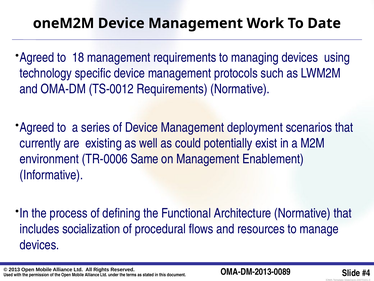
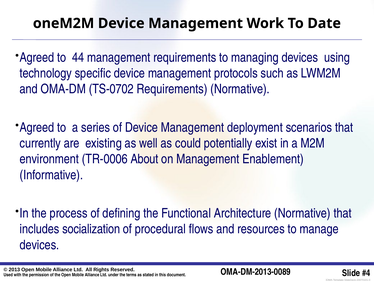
18: 18 -> 44
TS-0012: TS-0012 -> TS-0702
Same: Same -> About
